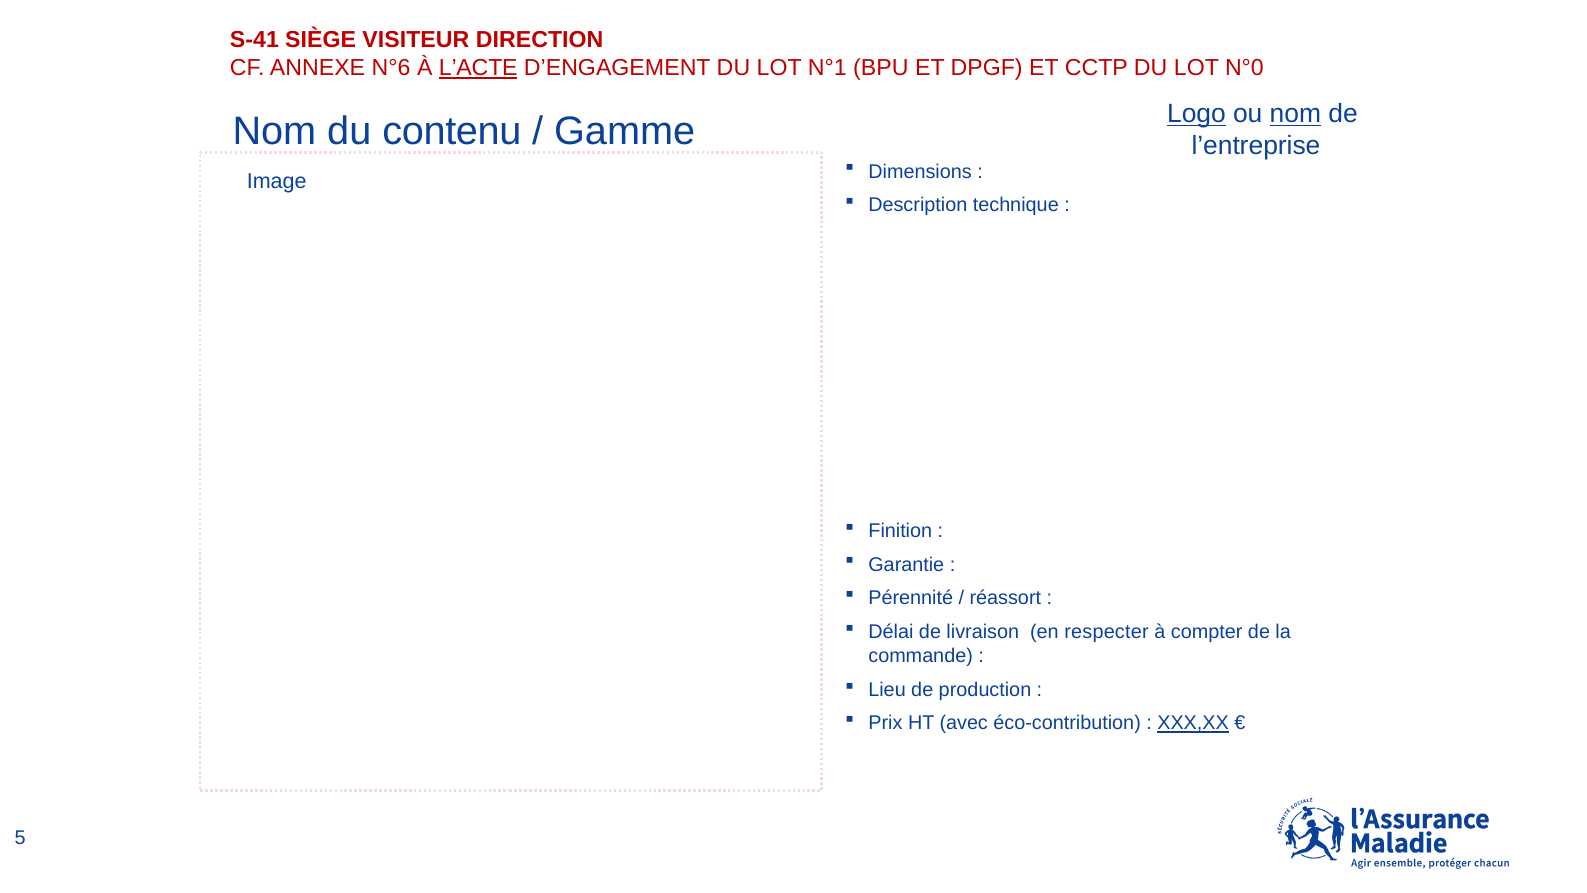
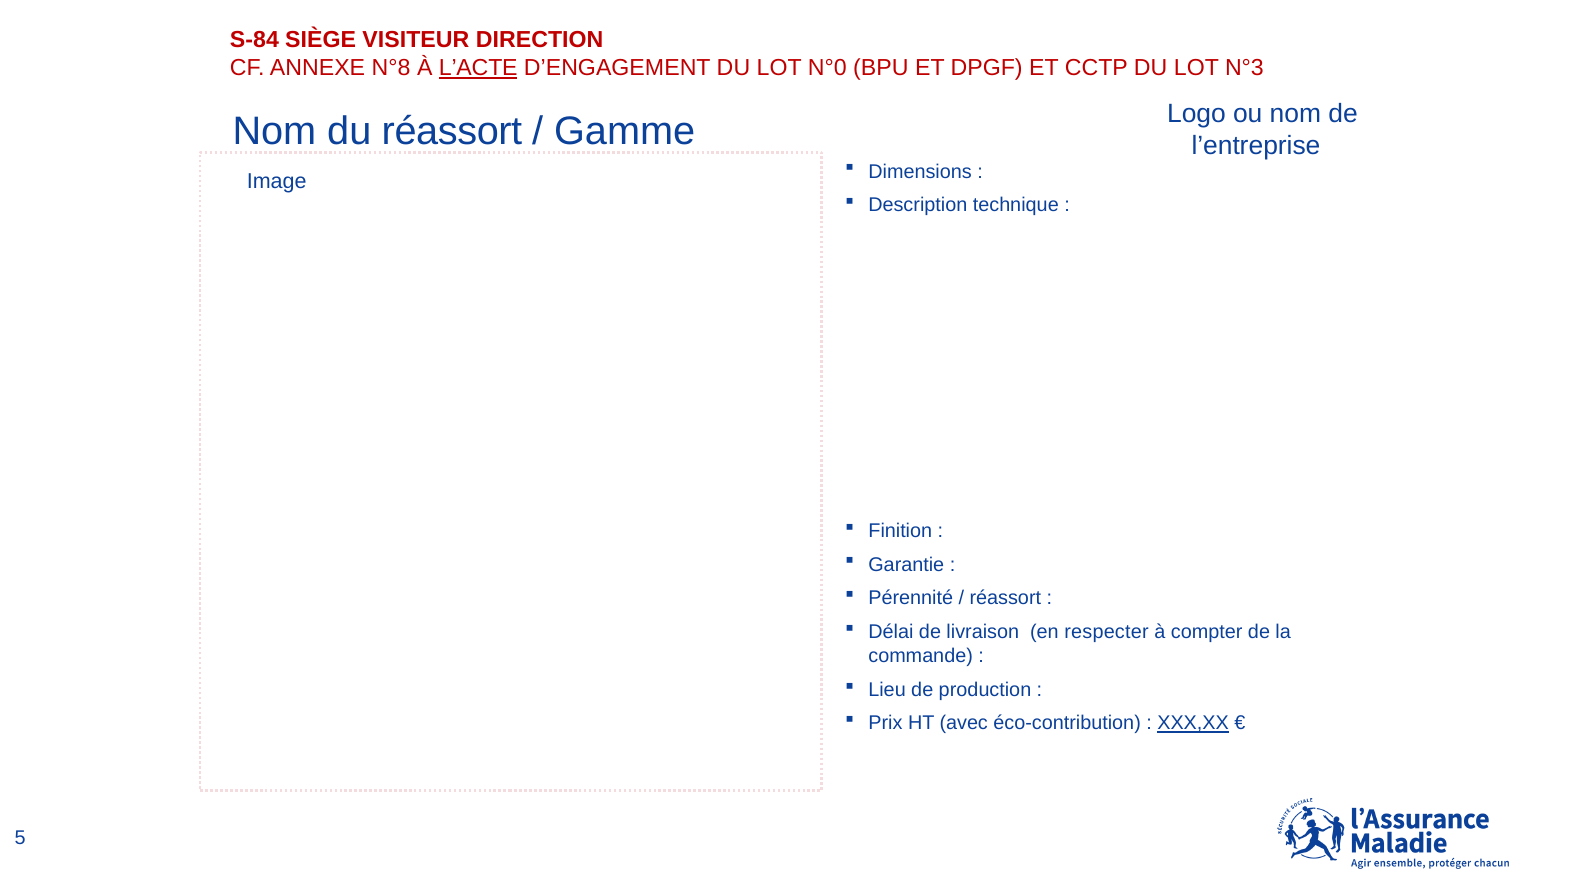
S-41: S-41 -> S-84
N°6: N°6 -> N°8
N°1: N°1 -> N°0
N°0: N°0 -> N°3
du contenu: contenu -> réassort
Logo underline: present -> none
nom at (1295, 114) underline: present -> none
